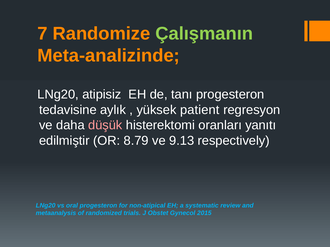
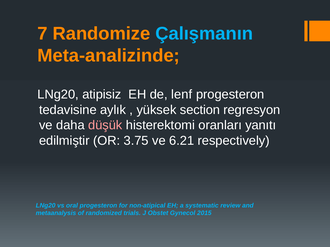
Çalışmanın colour: light green -> light blue
tanı: tanı -> lenf
patient: patient -> section
8.79: 8.79 -> 3.75
9.13: 9.13 -> 6.21
